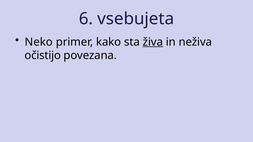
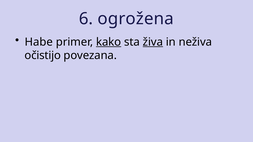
vsebujeta: vsebujeta -> ogrožena
Neko: Neko -> Habe
kako underline: none -> present
